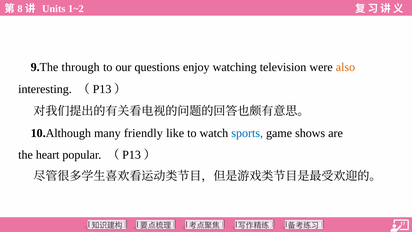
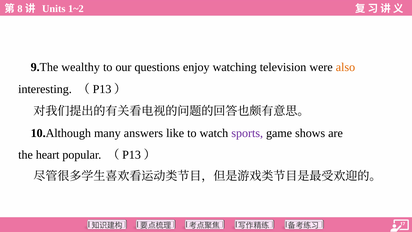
through: through -> wealthy
friendly: friendly -> answers
sports colour: blue -> purple
